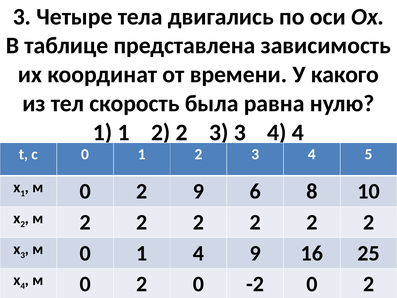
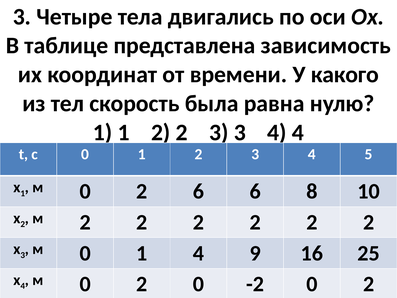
2 9: 9 -> 6
